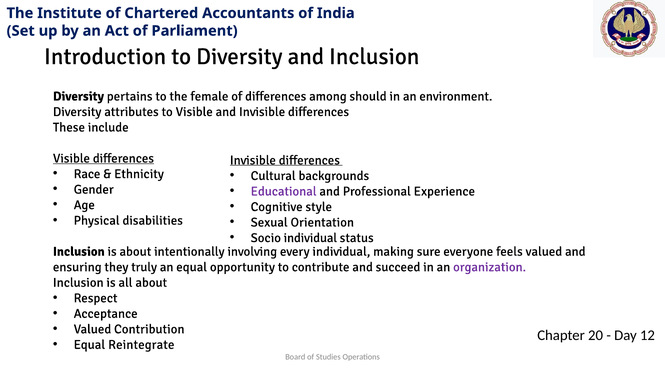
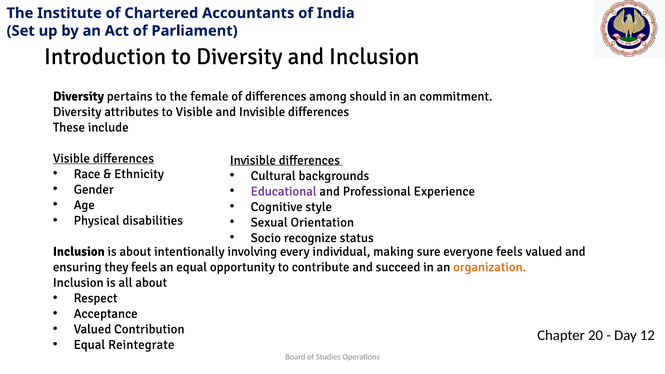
environment: environment -> commitment
Socio individual: individual -> recognize
they truly: truly -> feels
organization colour: purple -> orange
